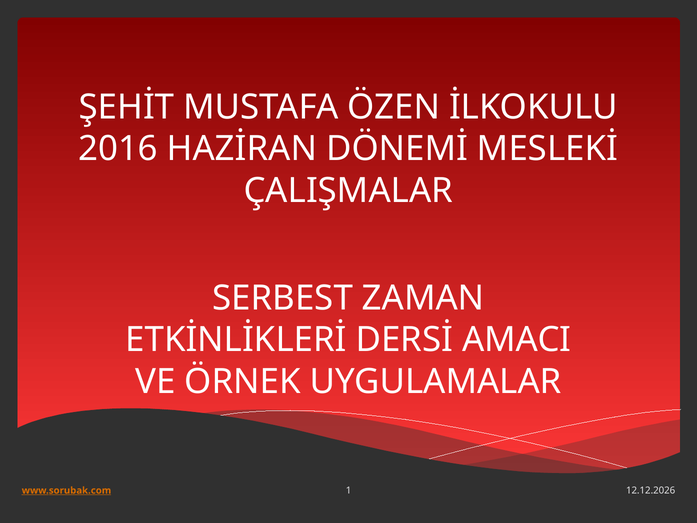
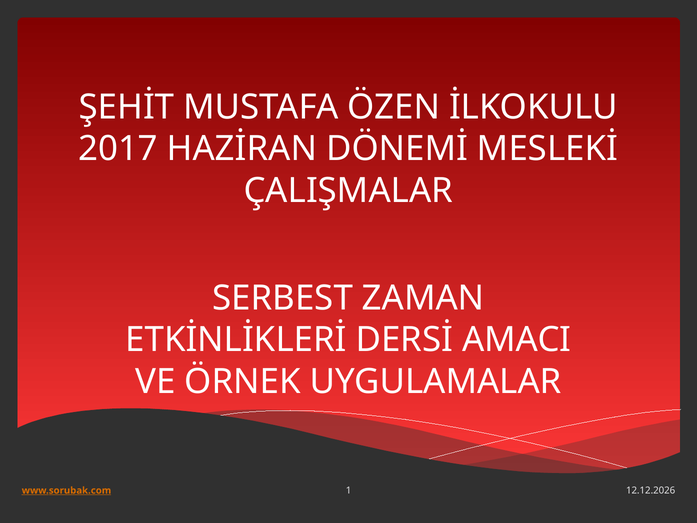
2016: 2016 -> 2017
